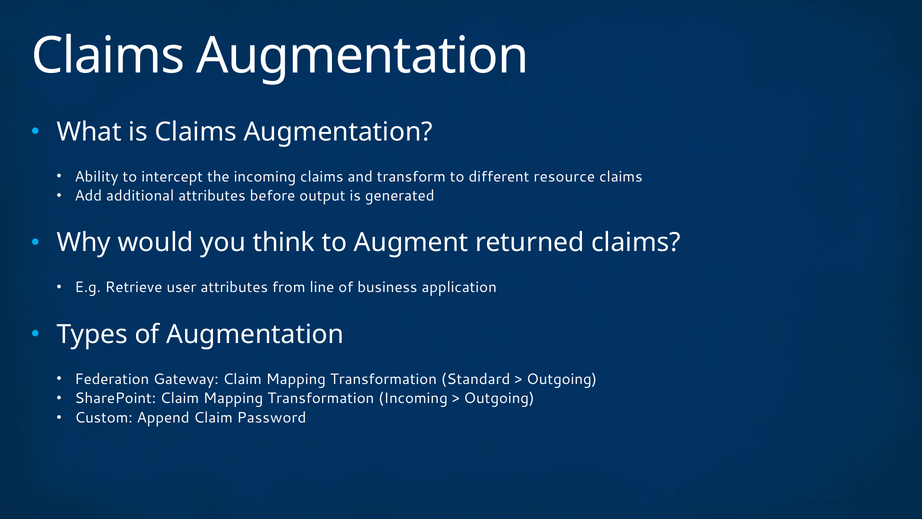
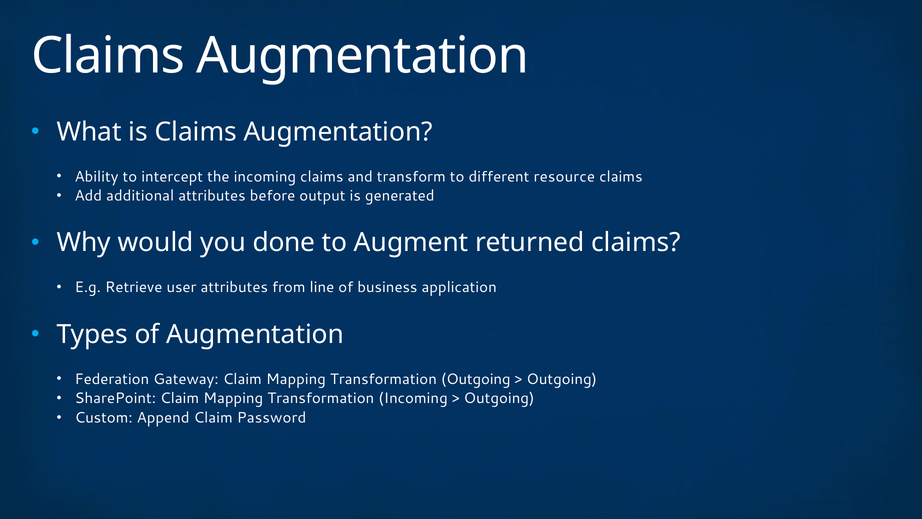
think: think -> done
Transformation Standard: Standard -> Outgoing
